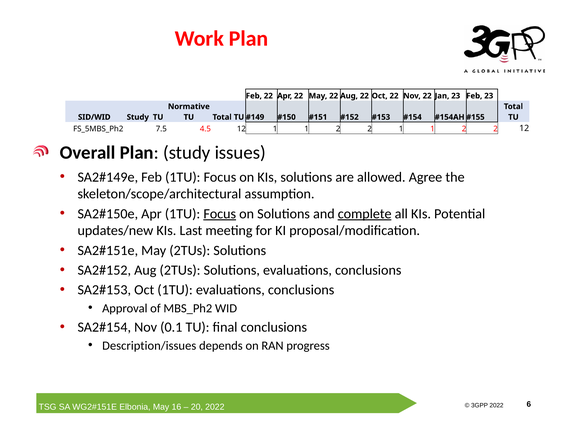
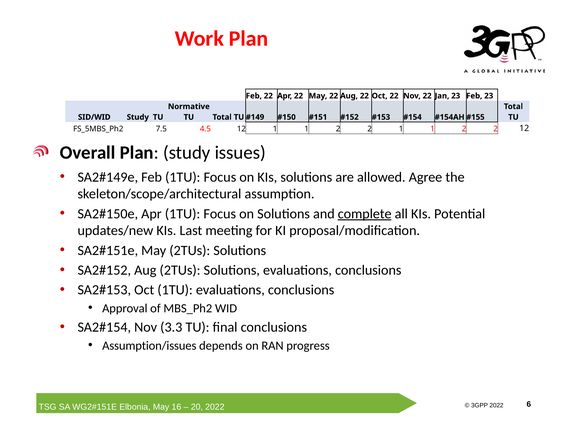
Focus at (220, 214) underline: present -> none
0.1: 0.1 -> 3.3
Description/issues: Description/issues -> Assumption/issues
